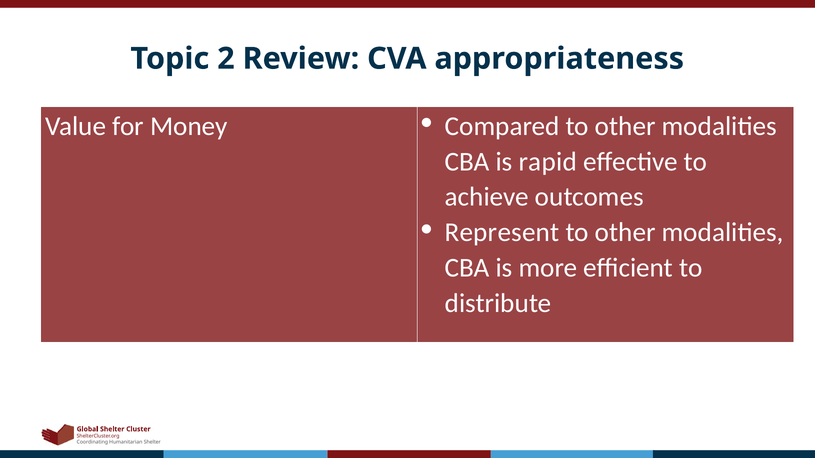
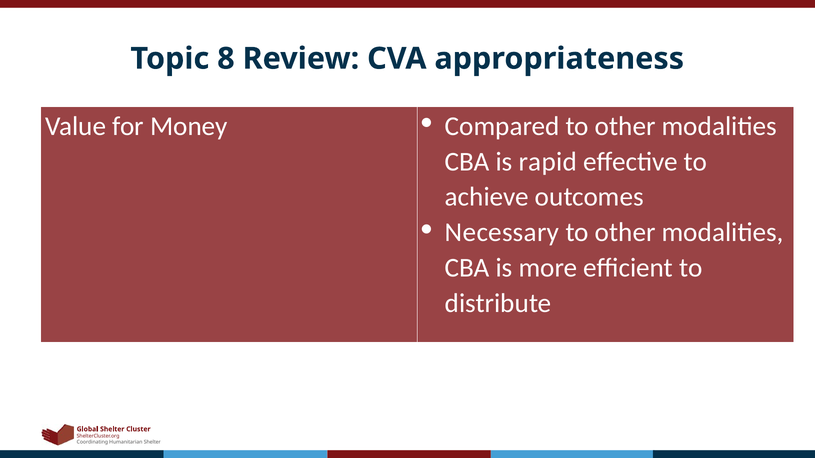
2: 2 -> 8
Represent: Represent -> Necessary
